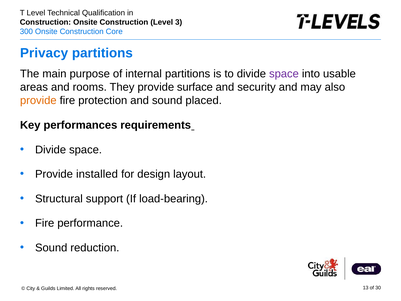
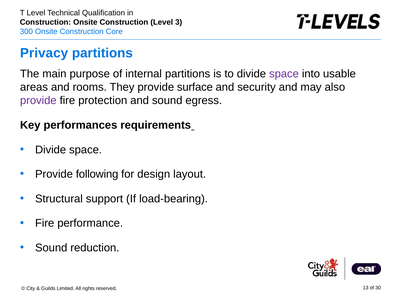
provide at (38, 101) colour: orange -> purple
placed: placed -> egress
installed: installed -> following
